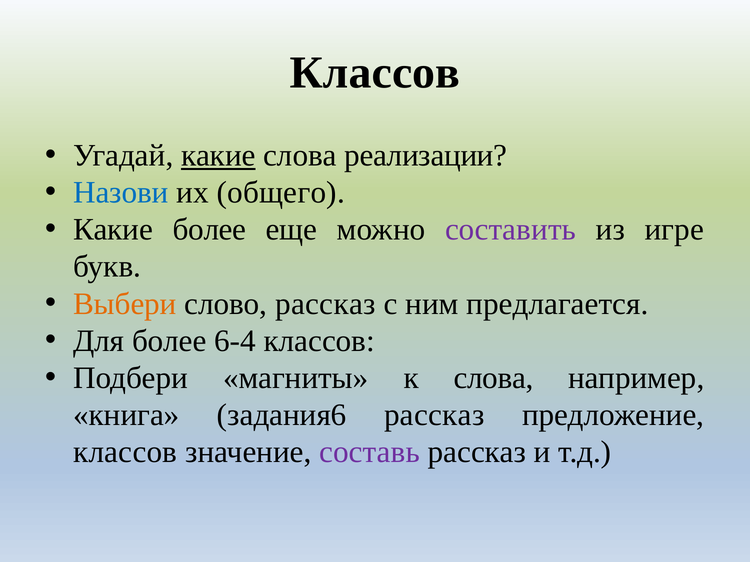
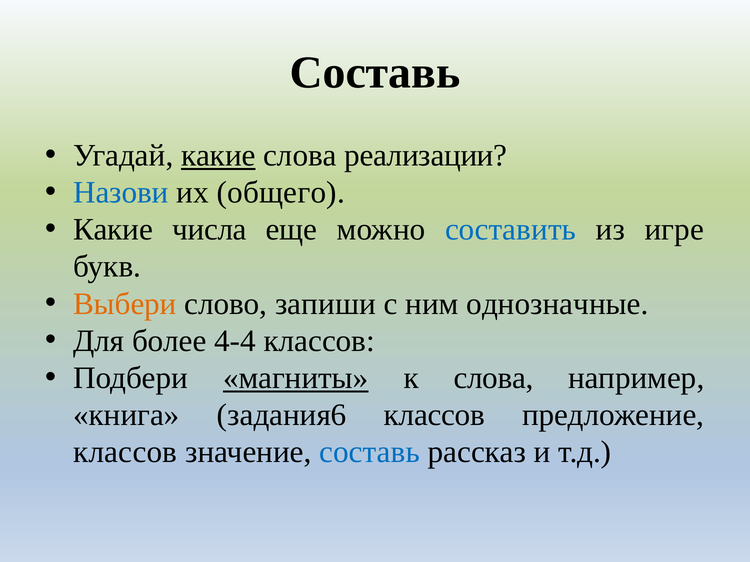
Классов at (375, 73): Классов -> Составь
Какие более: более -> числа
составить colour: purple -> blue
слово рассказ: рассказ -> запиши
предлагается: предлагается -> однозначные
6-4: 6-4 -> 4-4
магниты underline: none -> present
задания6 рассказ: рассказ -> классов
составь at (370, 452) colour: purple -> blue
